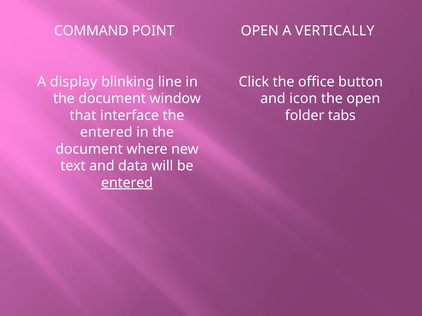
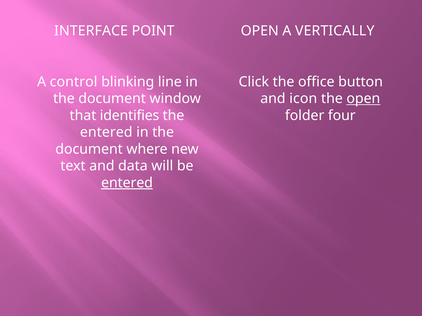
COMMAND: COMMAND -> INTERFACE
display: display -> control
open at (363, 99) underline: none -> present
interface: interface -> identifies
tabs: tabs -> four
